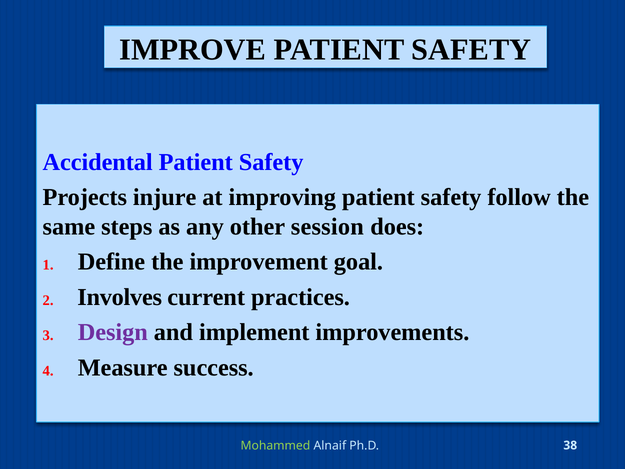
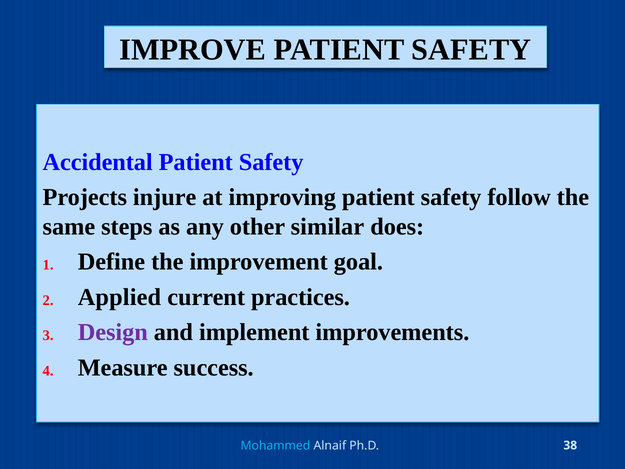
session: session -> similar
Involves: Involves -> Applied
Mohammed colour: light green -> light blue
